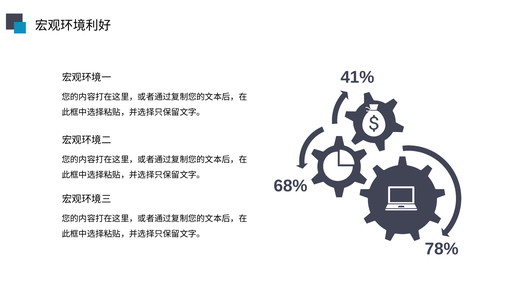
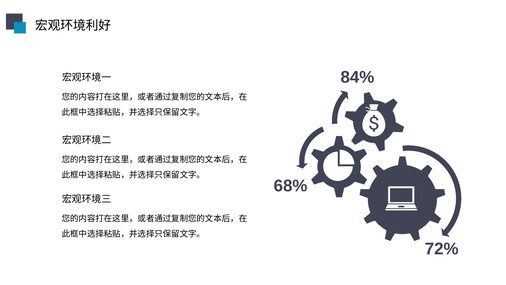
41%: 41% -> 84%
78%: 78% -> 72%
